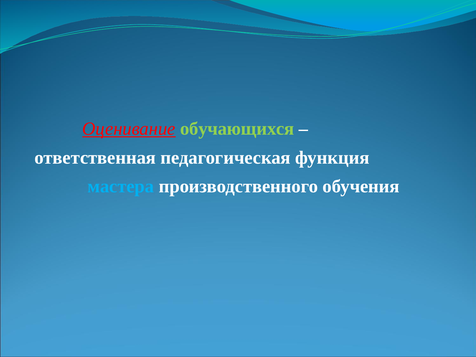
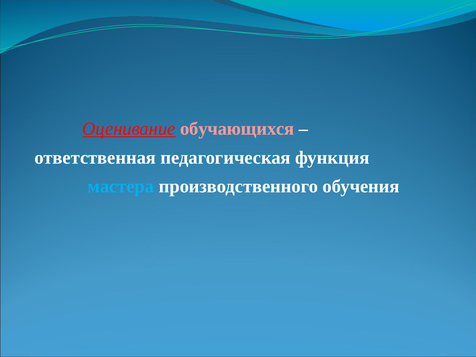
обучающихся colour: light green -> pink
